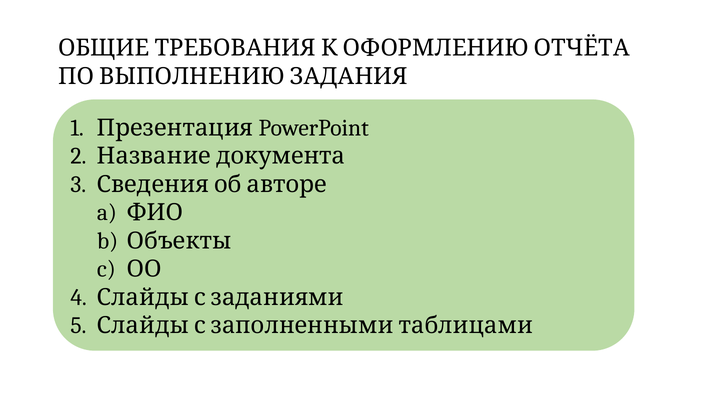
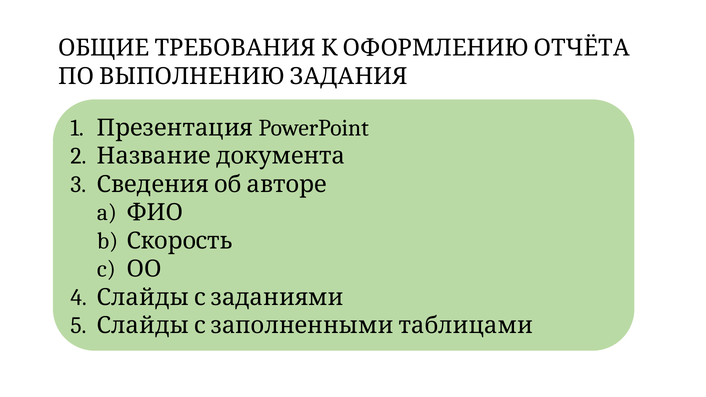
Объекты: Объекты -> Скорость
